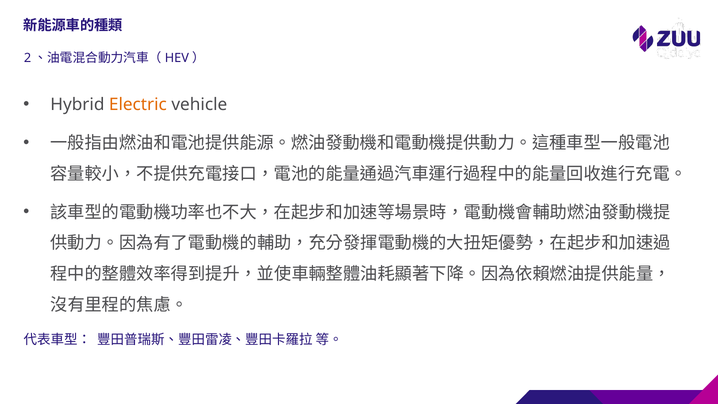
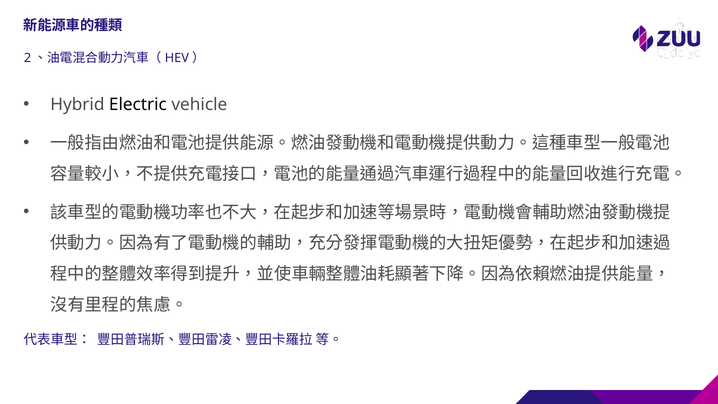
Electric colour: orange -> black
